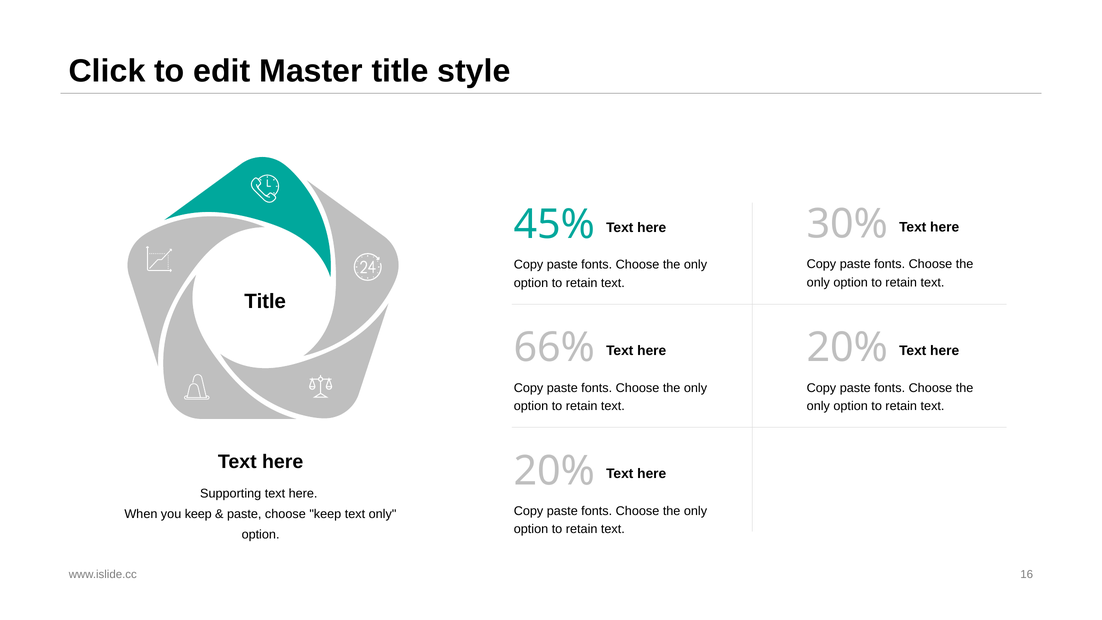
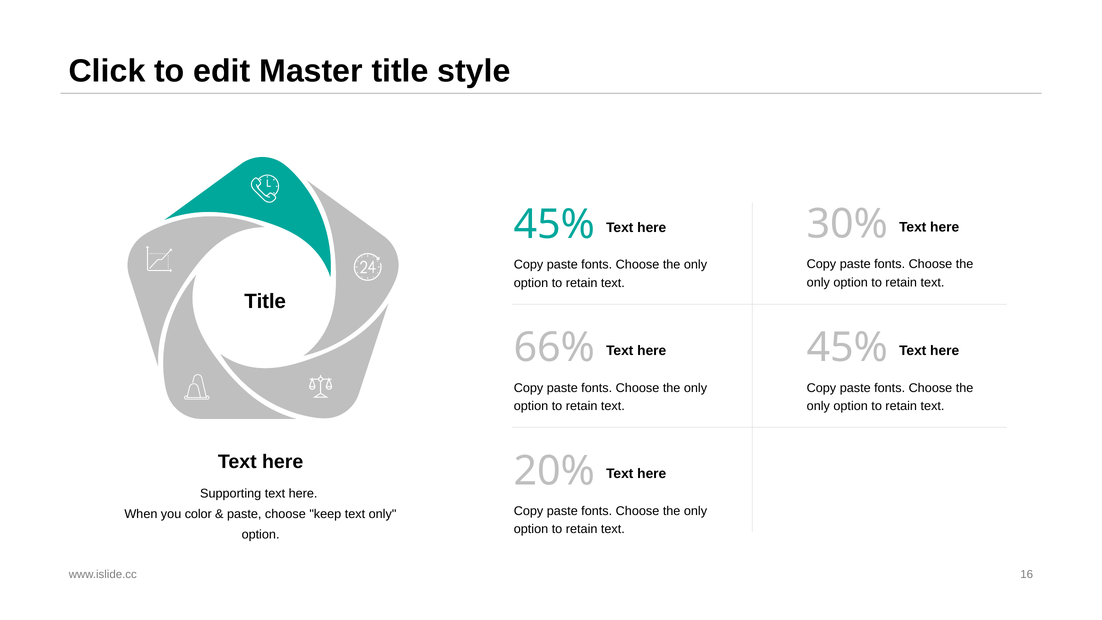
20% at (848, 348): 20% -> 45%
you keep: keep -> color
